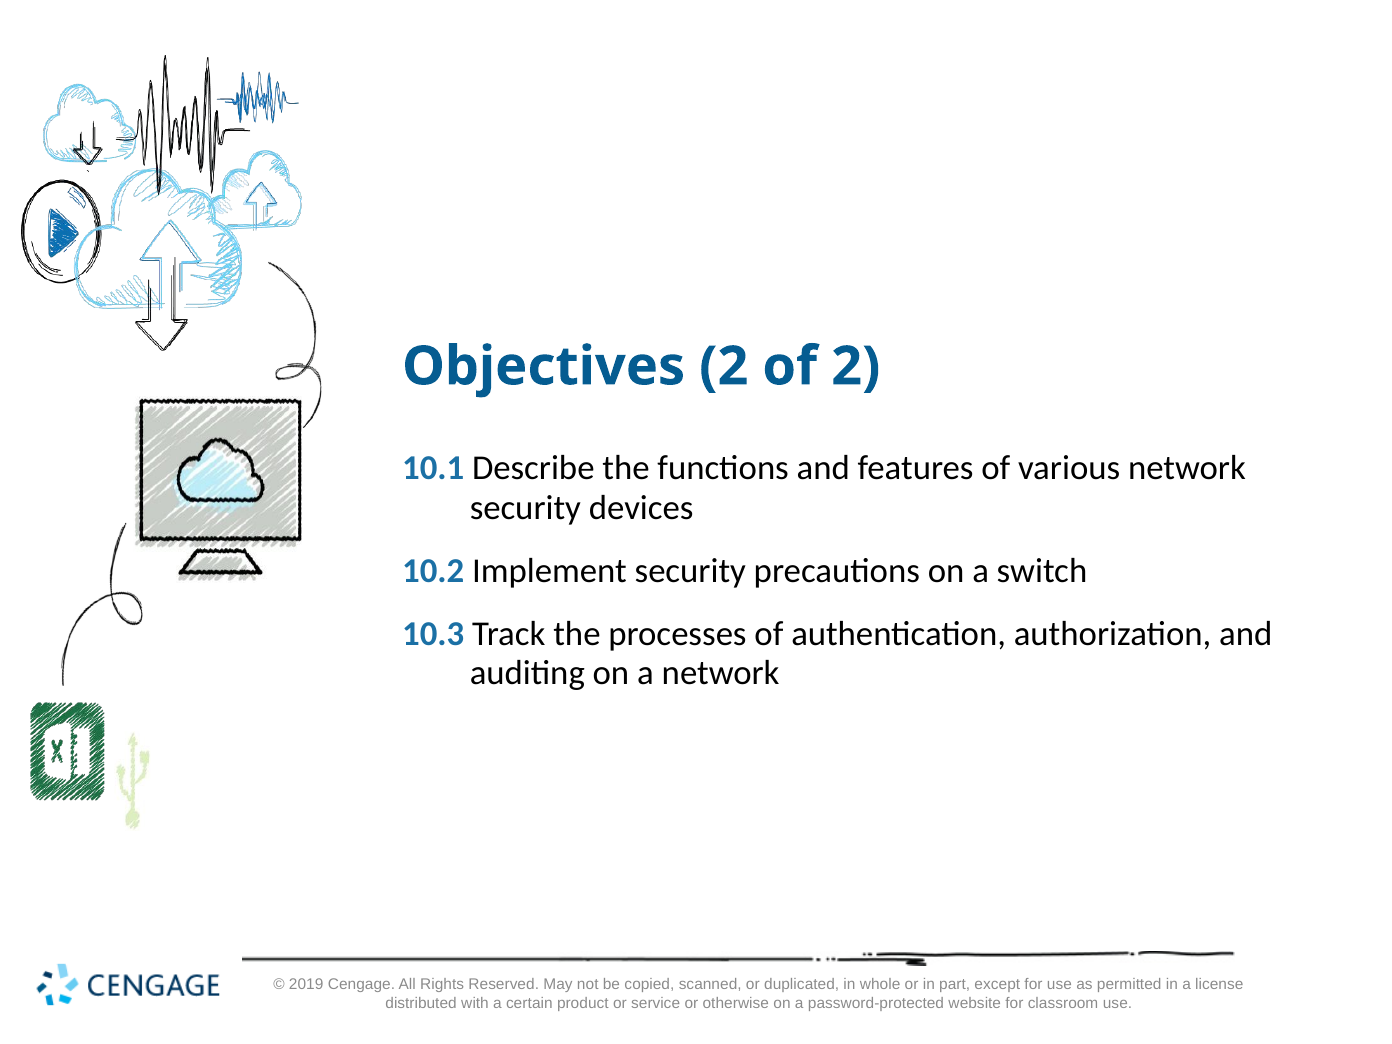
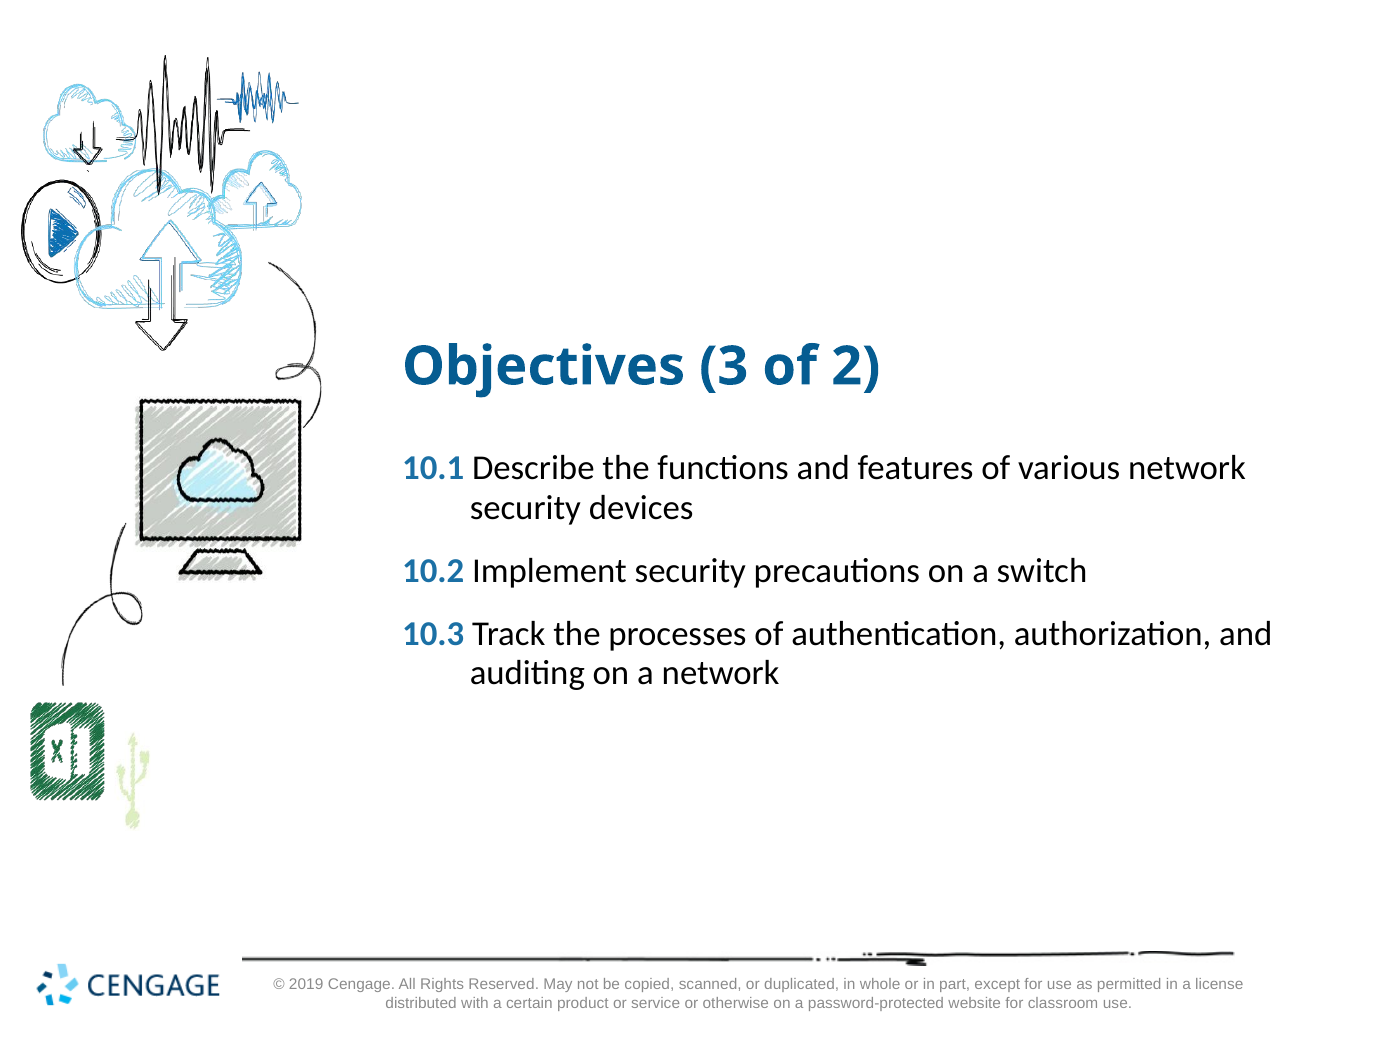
Objectives 2: 2 -> 3
